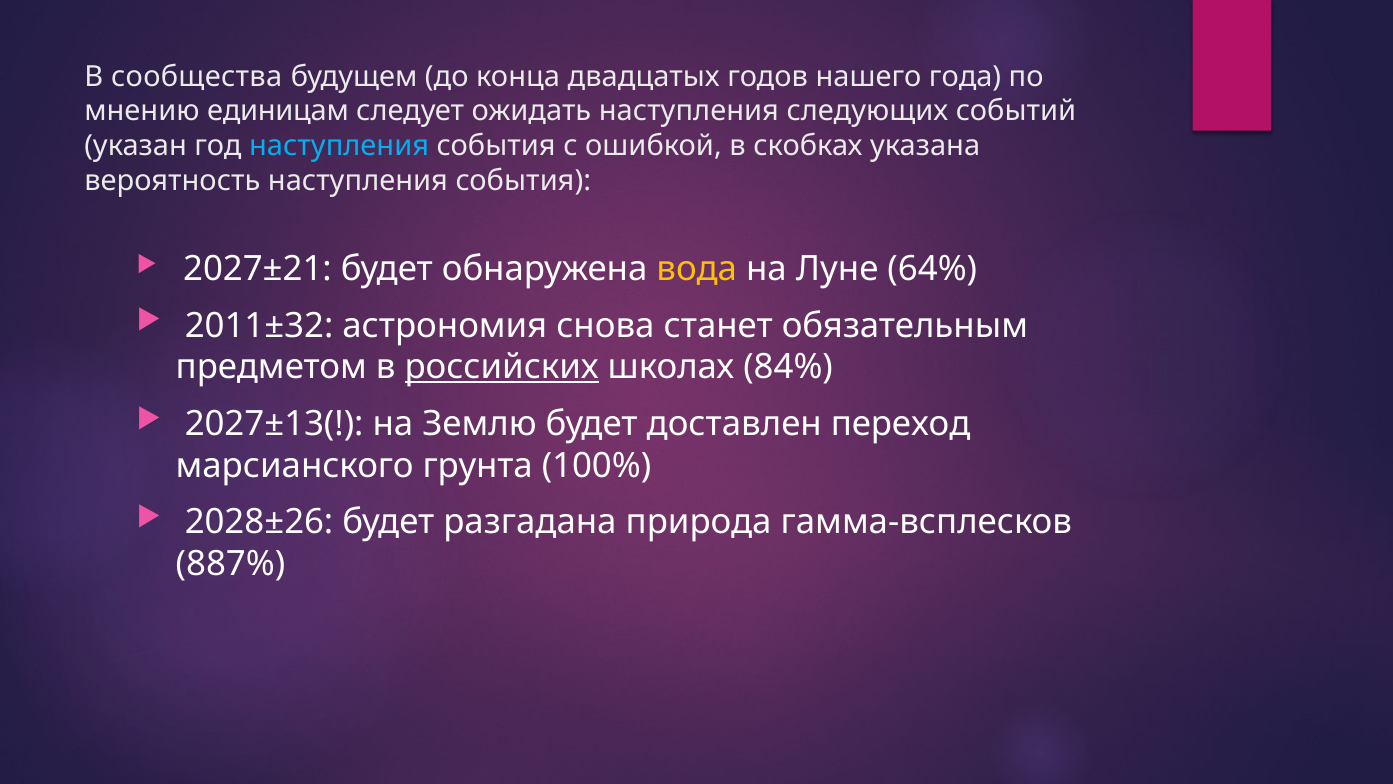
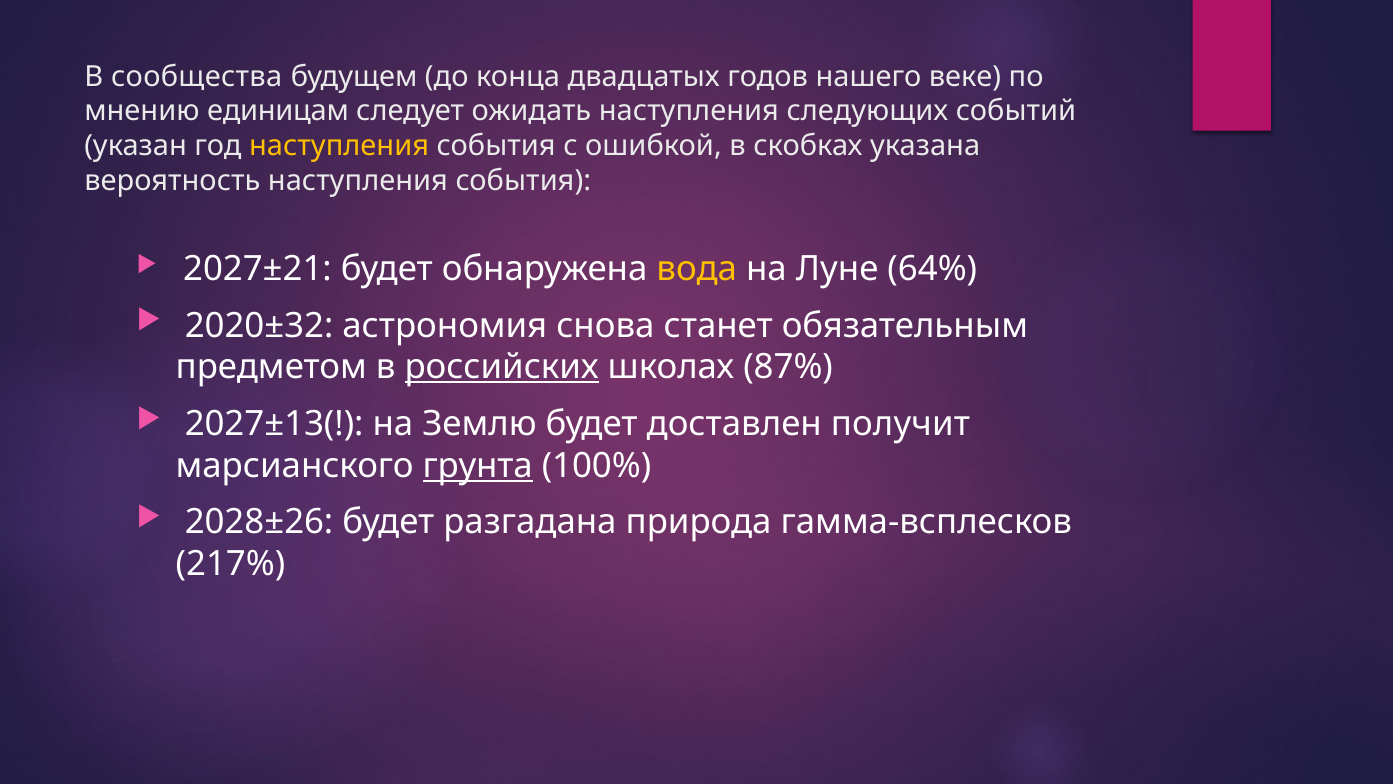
года: года -> веке
наступления at (339, 146) colour: light blue -> yellow
2011±32: 2011±32 -> 2020±32
84%: 84% -> 87%
переход: переход -> получит
грунта underline: none -> present
887%: 887% -> 217%
